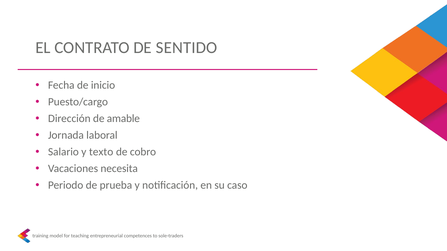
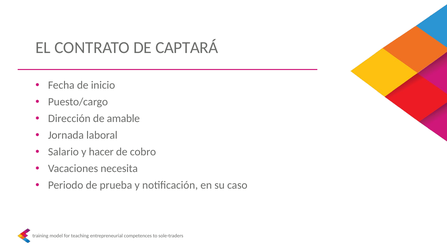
SENTIDO: SENTIDO -> CAPTARÁ
texto: texto -> hacer
